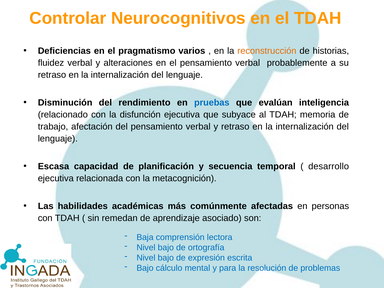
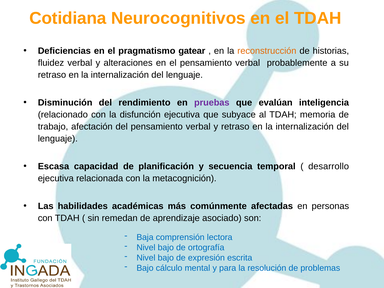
Controlar: Controlar -> Cotidiana
varios: varios -> gatear
pruebas colour: blue -> purple
